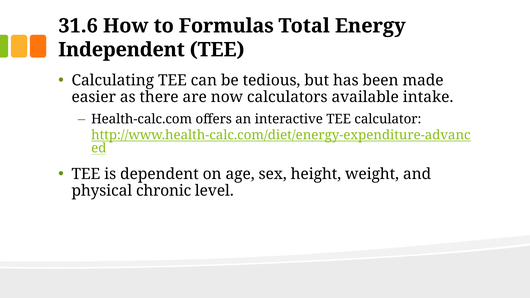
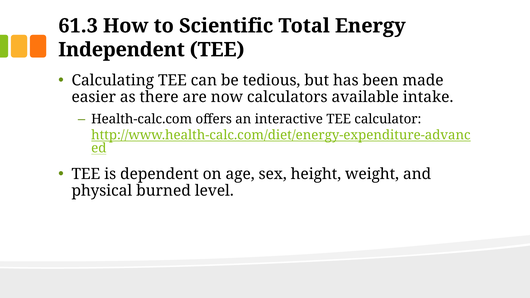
31.6: 31.6 -> 61.3
Formulas: Formulas -> Scientific
chronic: chronic -> burned
